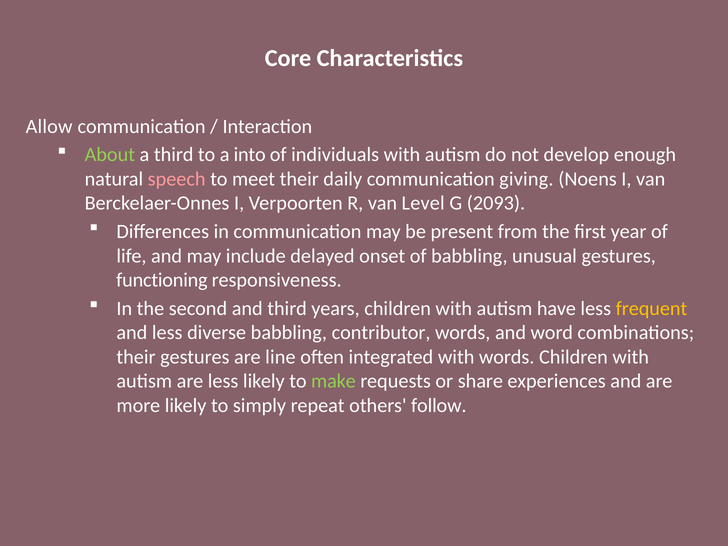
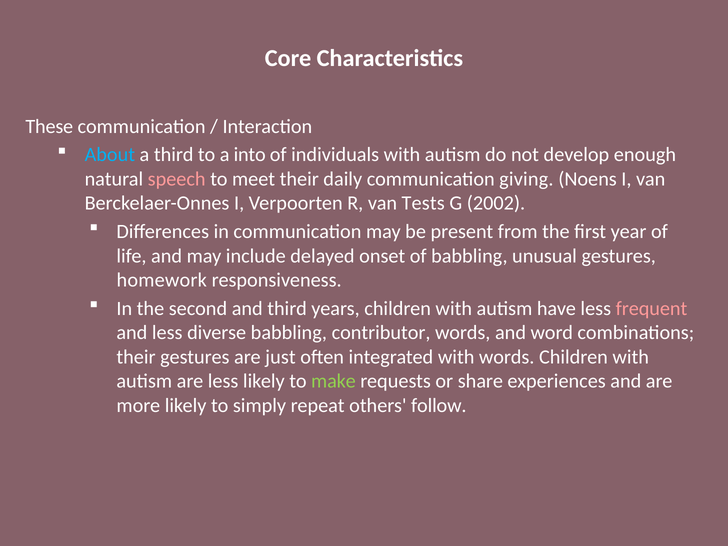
Allow: Allow -> These
About colour: light green -> light blue
Level: Level -> Tests
2093: 2093 -> 2002
functioning: functioning -> homework
frequent colour: yellow -> pink
line: line -> just
